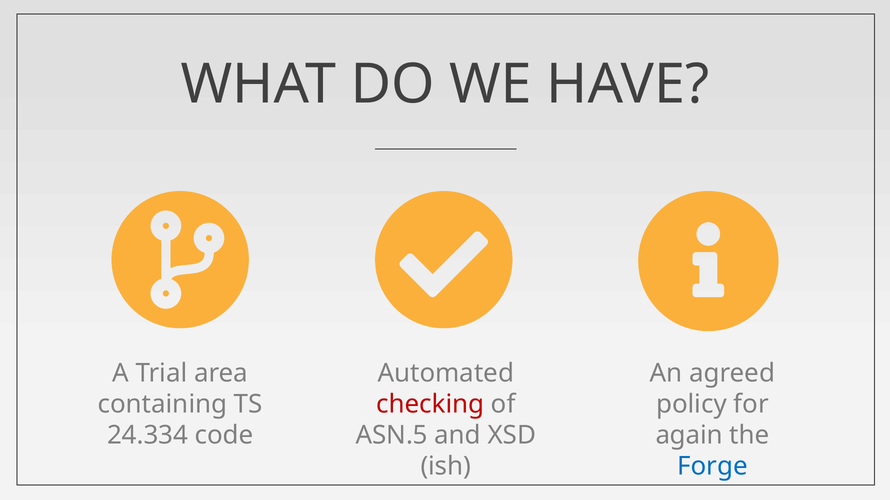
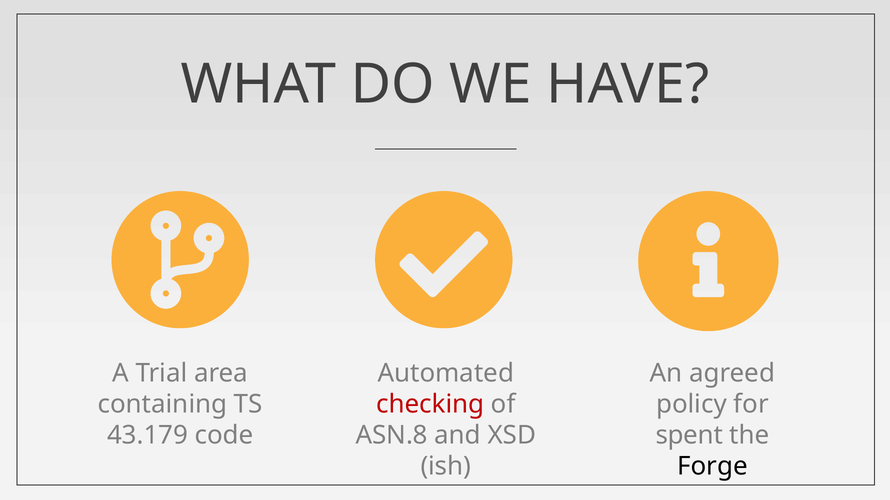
24.334: 24.334 -> 43.179
ASN.5: ASN.5 -> ASN.8
again: again -> spent
Forge colour: blue -> black
